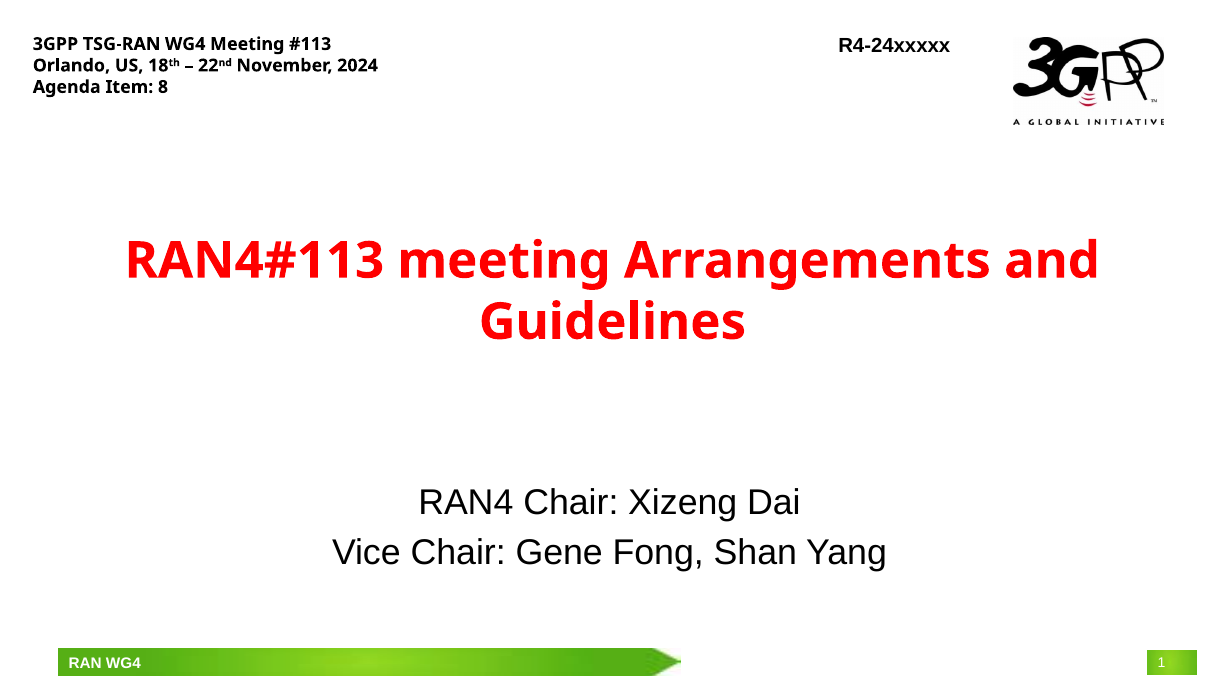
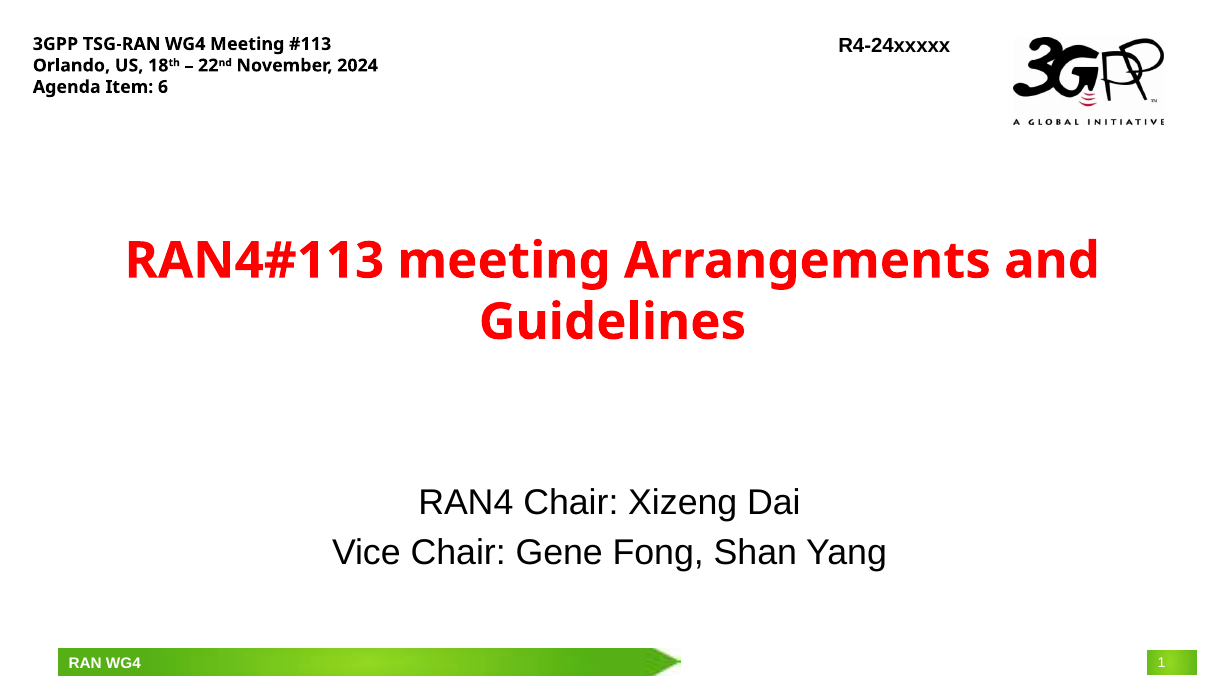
8: 8 -> 6
